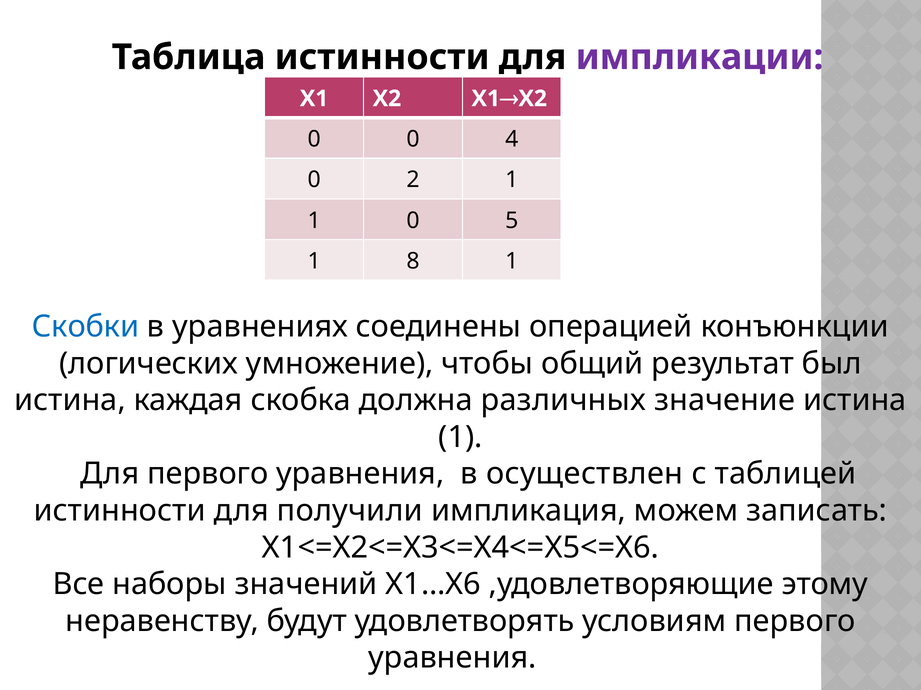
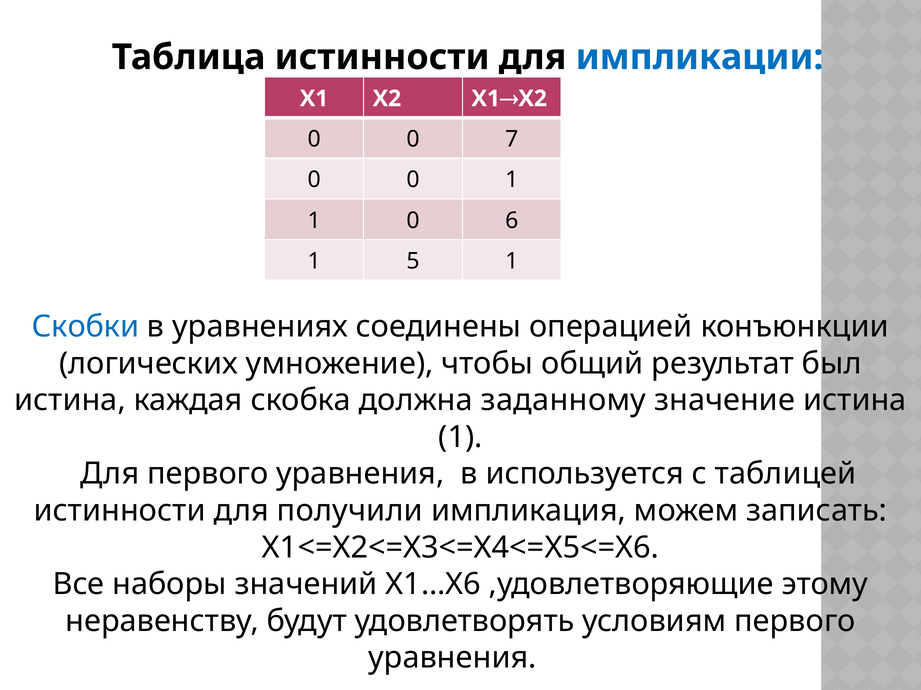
импликации colour: purple -> blue
4: 4 -> 7
2 at (413, 180): 2 -> 0
5: 5 -> 6
8: 8 -> 5
различных: различных -> заданному
осуществлен: осуществлен -> используется
